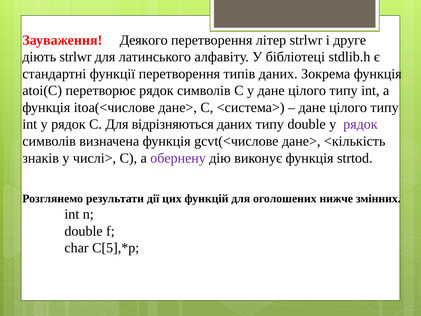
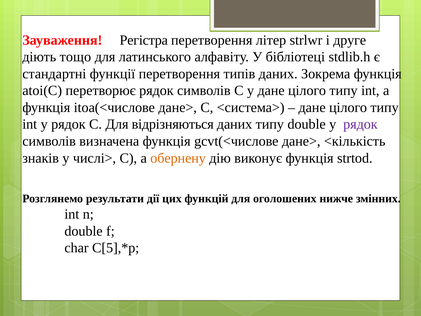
Деякого: Деякого -> Регістра
діють strlwr: strlwr -> тощо
обернену colour: purple -> orange
